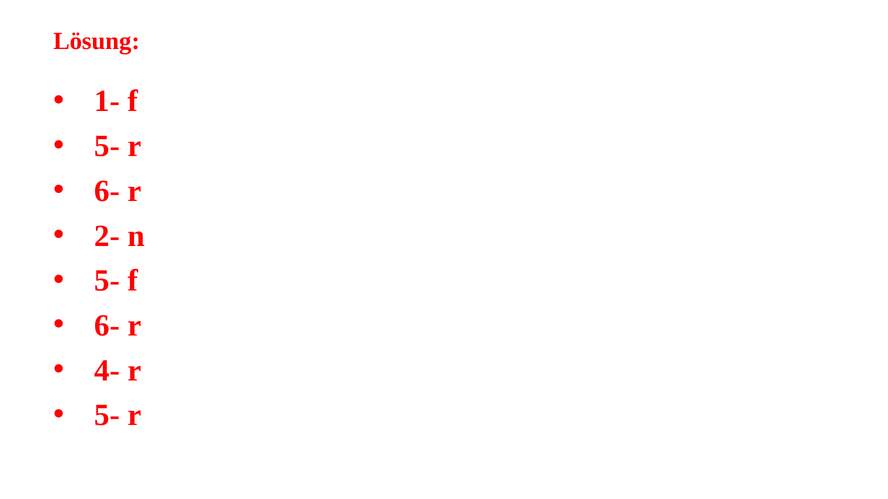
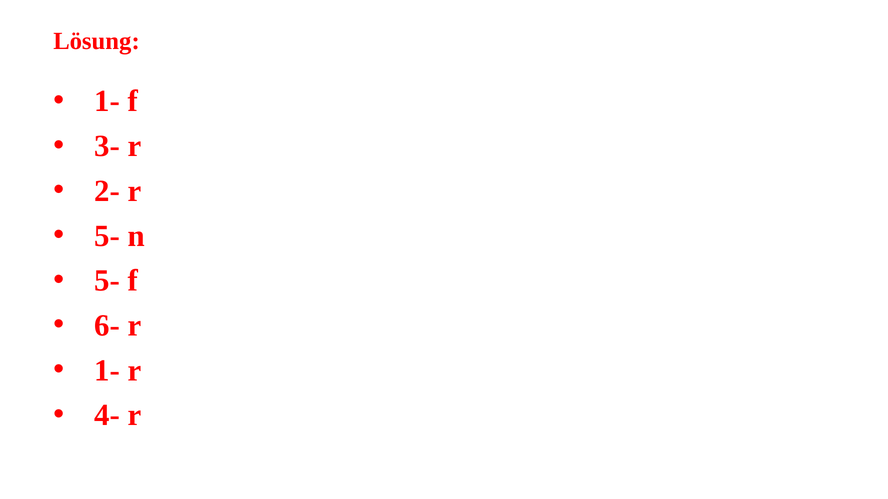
5- at (107, 146): 5- -> 3-
6- at (107, 191): 6- -> 2-
2- at (107, 236): 2- -> 5-
4- at (107, 371): 4- -> 1-
5- at (107, 416): 5- -> 4-
